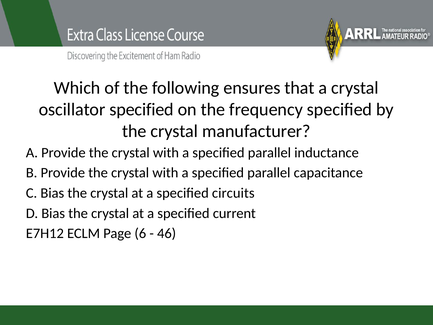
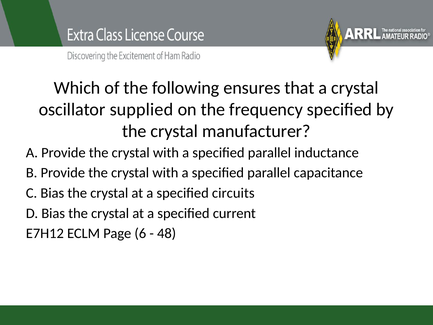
oscillator specified: specified -> supplied
46: 46 -> 48
